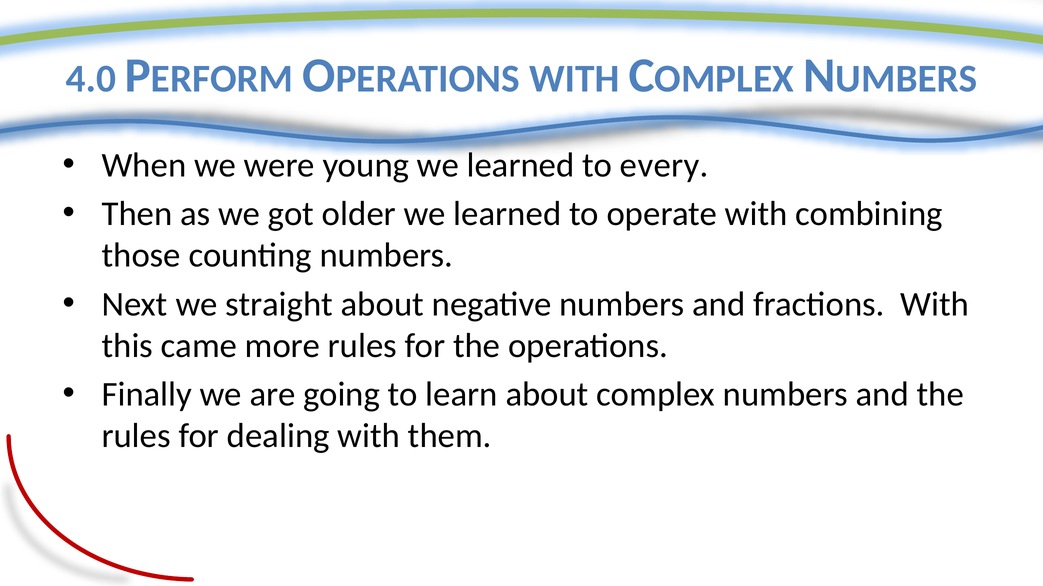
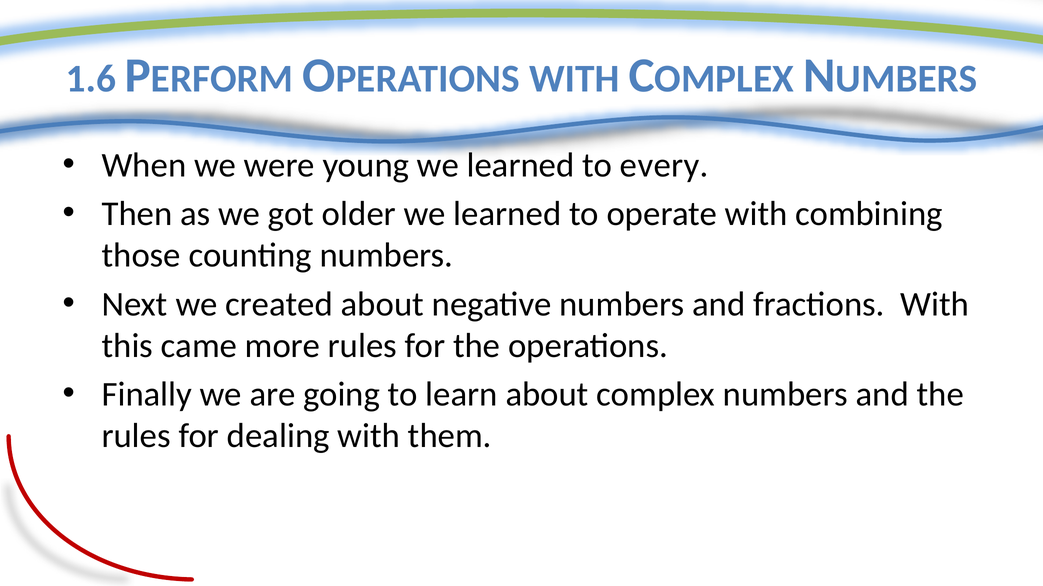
4.0: 4.0 -> 1.6
straight: straight -> created
